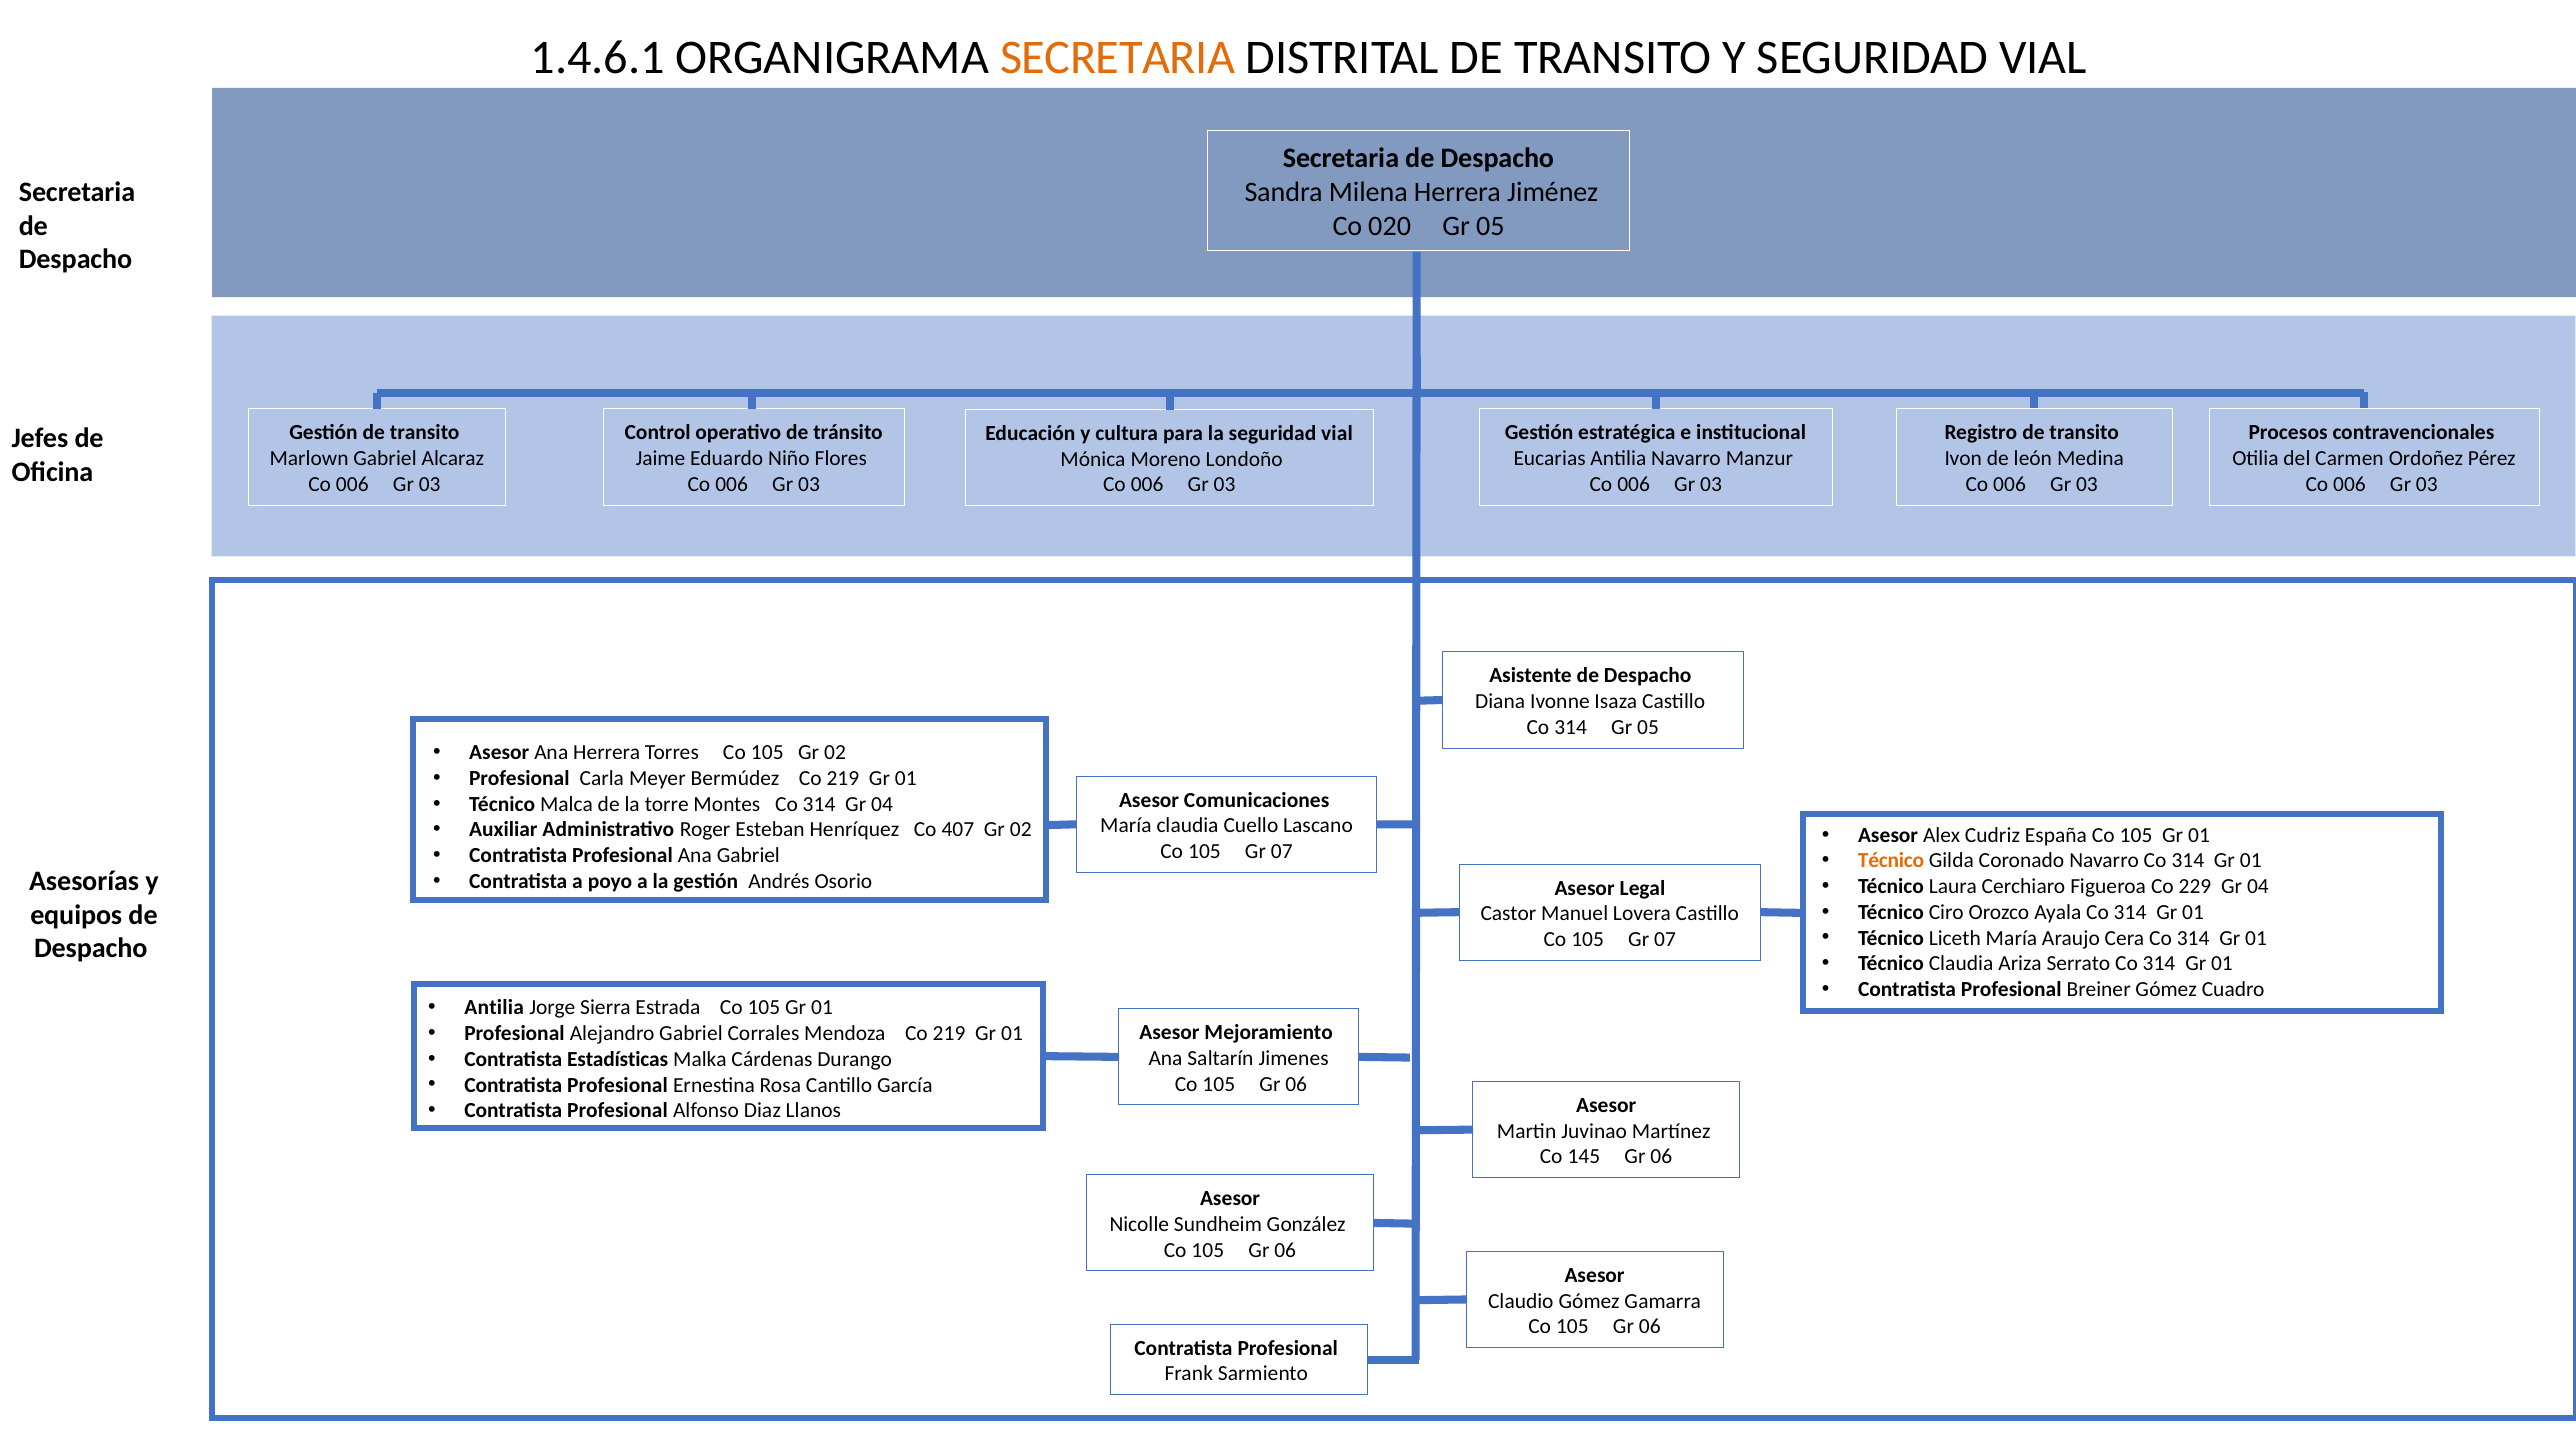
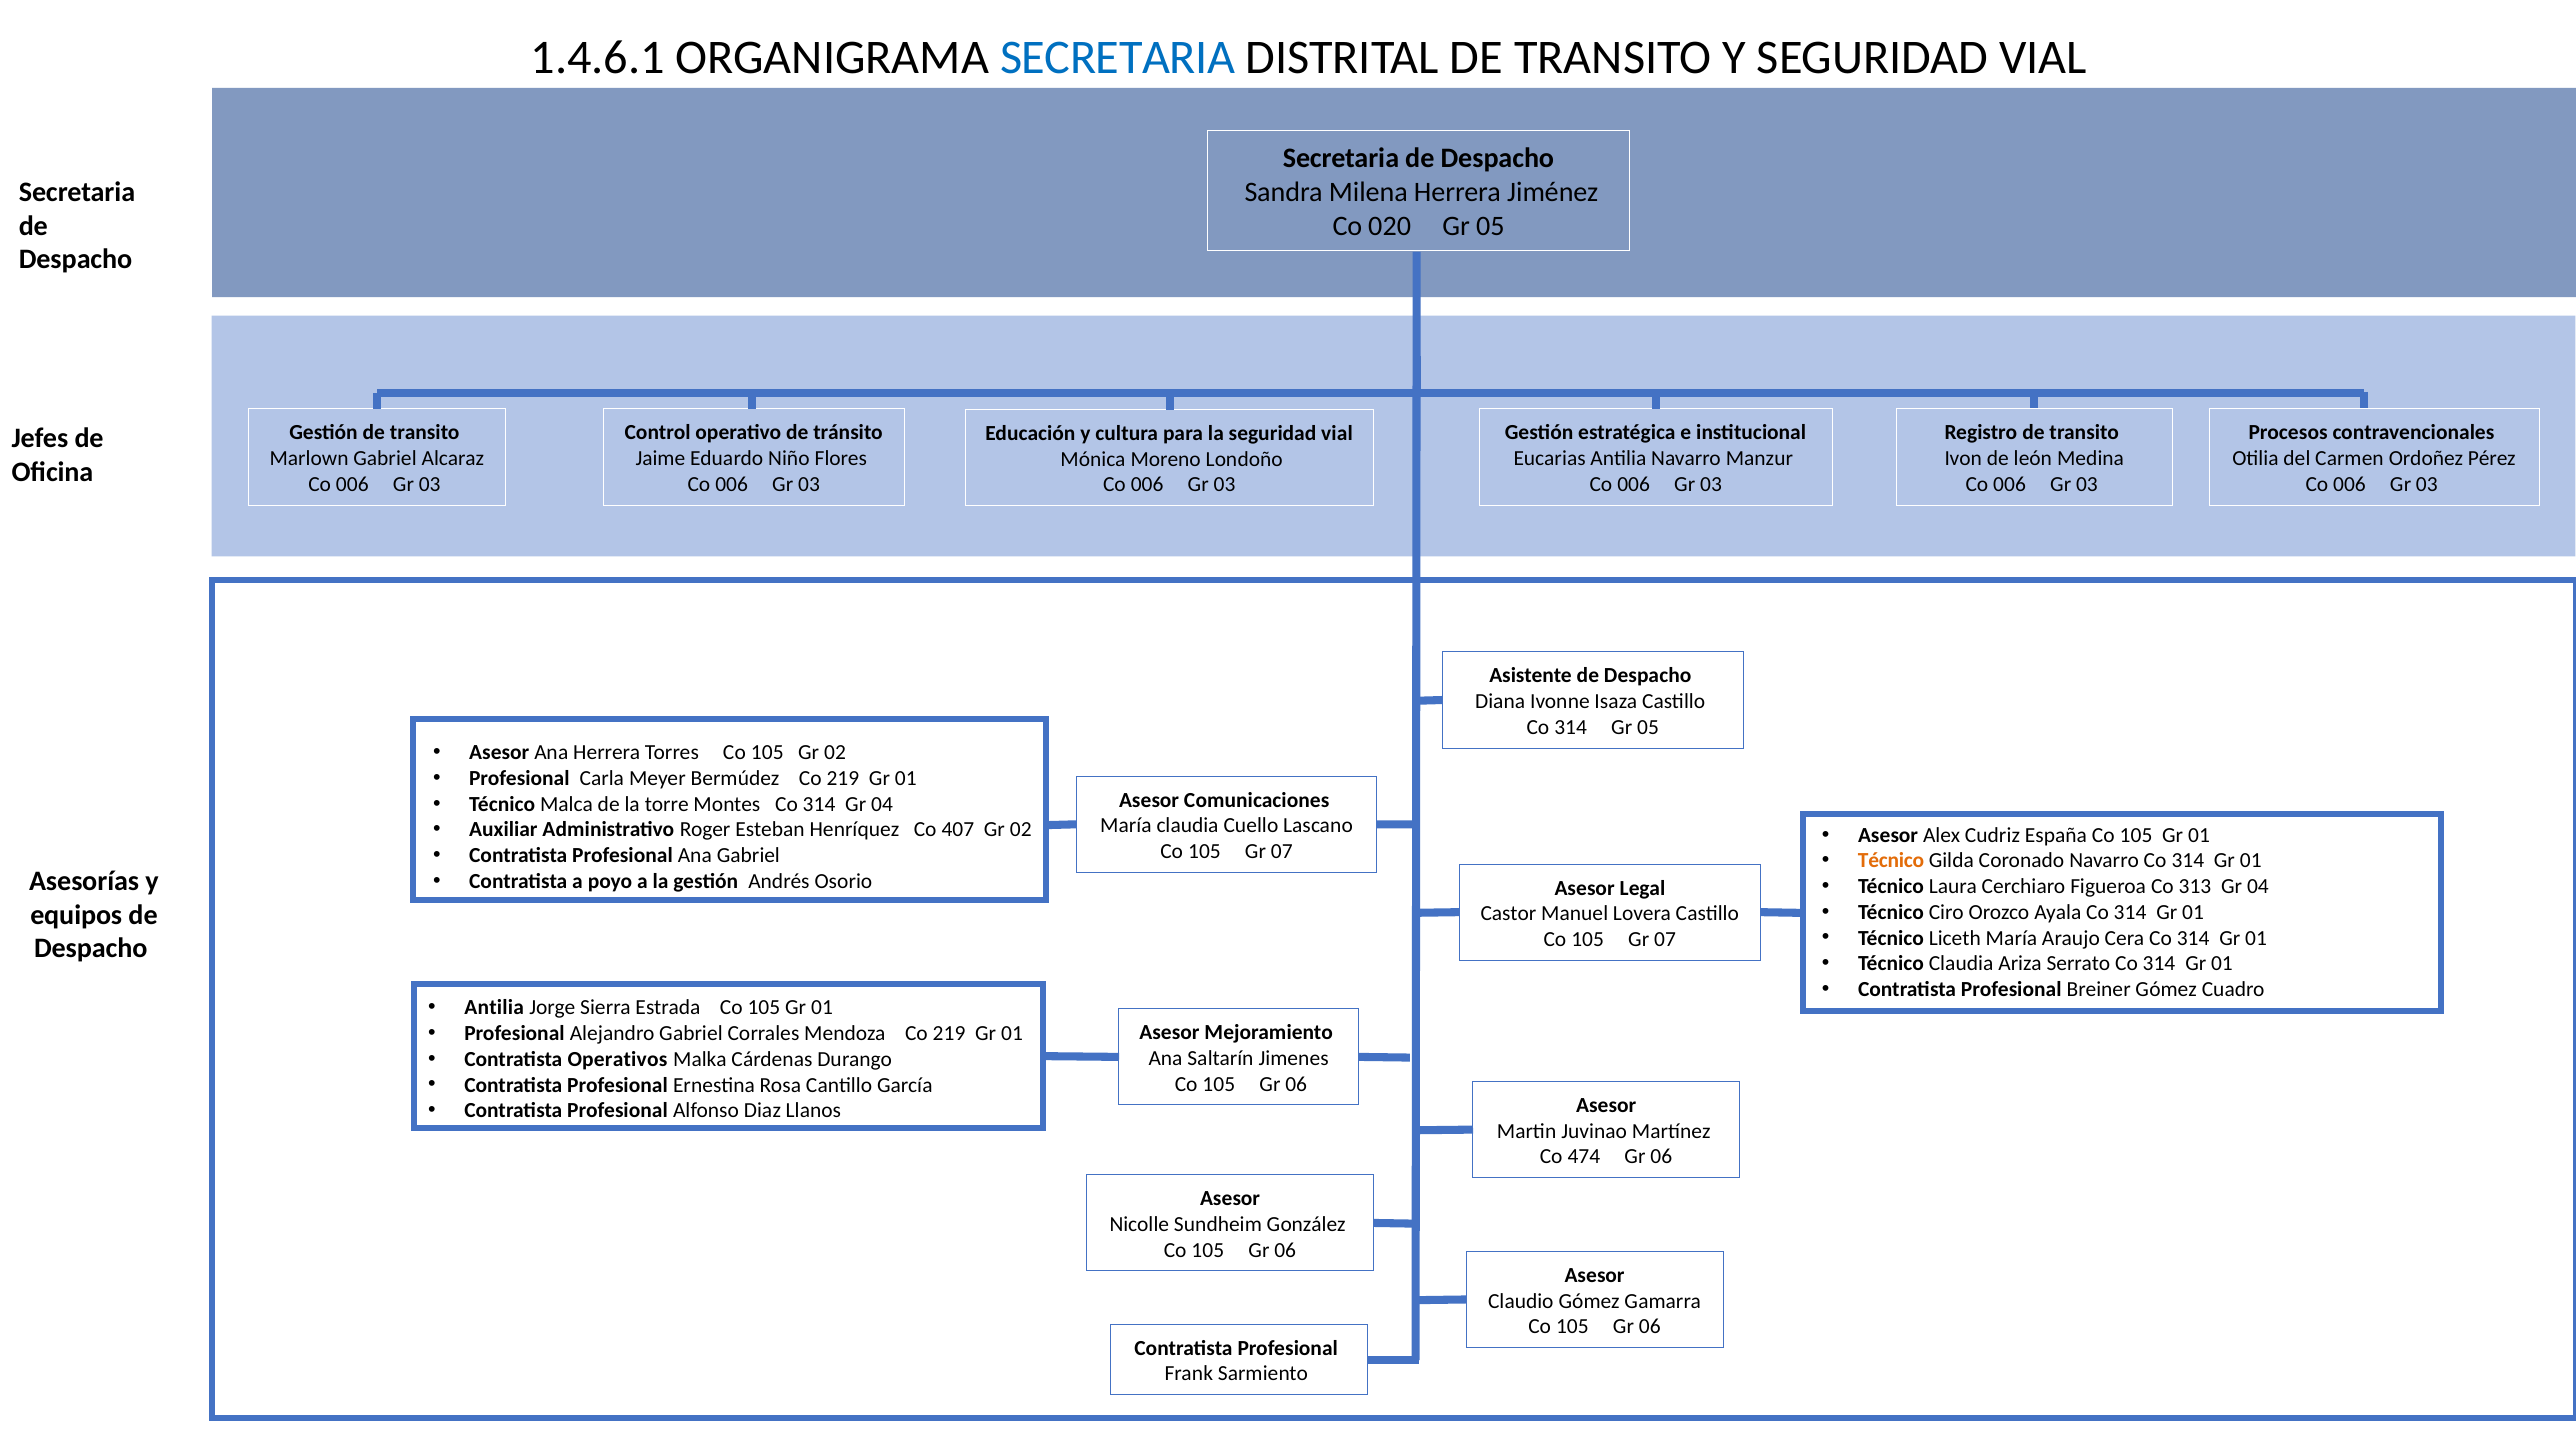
SECRETARIA at (1117, 57) colour: orange -> blue
229: 229 -> 313
Estadísticas: Estadísticas -> Operativos
145: 145 -> 474
